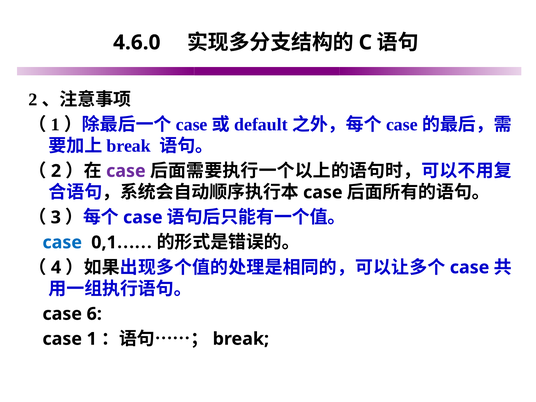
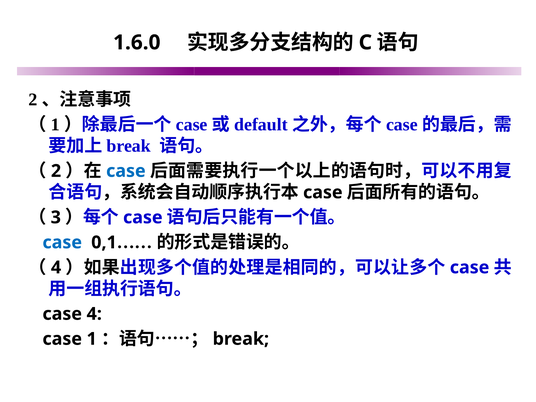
4.6.0: 4.6.0 -> 1.6.0
case at (126, 171) colour: purple -> blue
case 6: 6 -> 4
